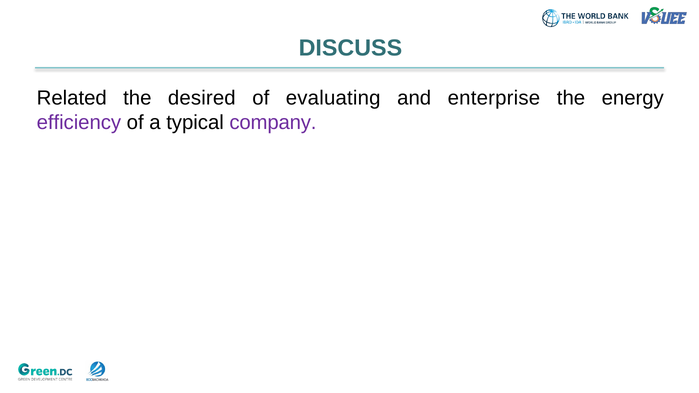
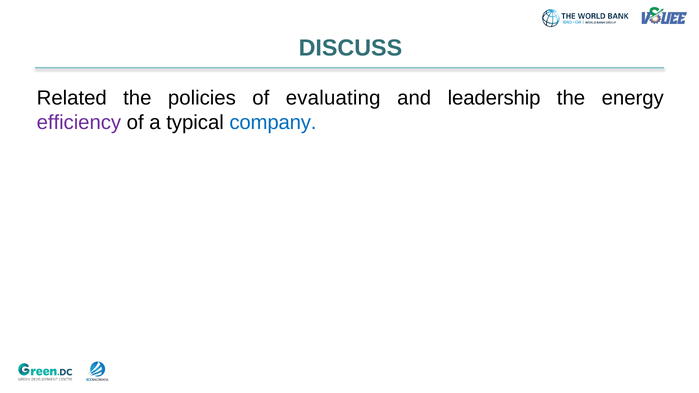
desired: desired -> policies
enterprise: enterprise -> leadership
company colour: purple -> blue
